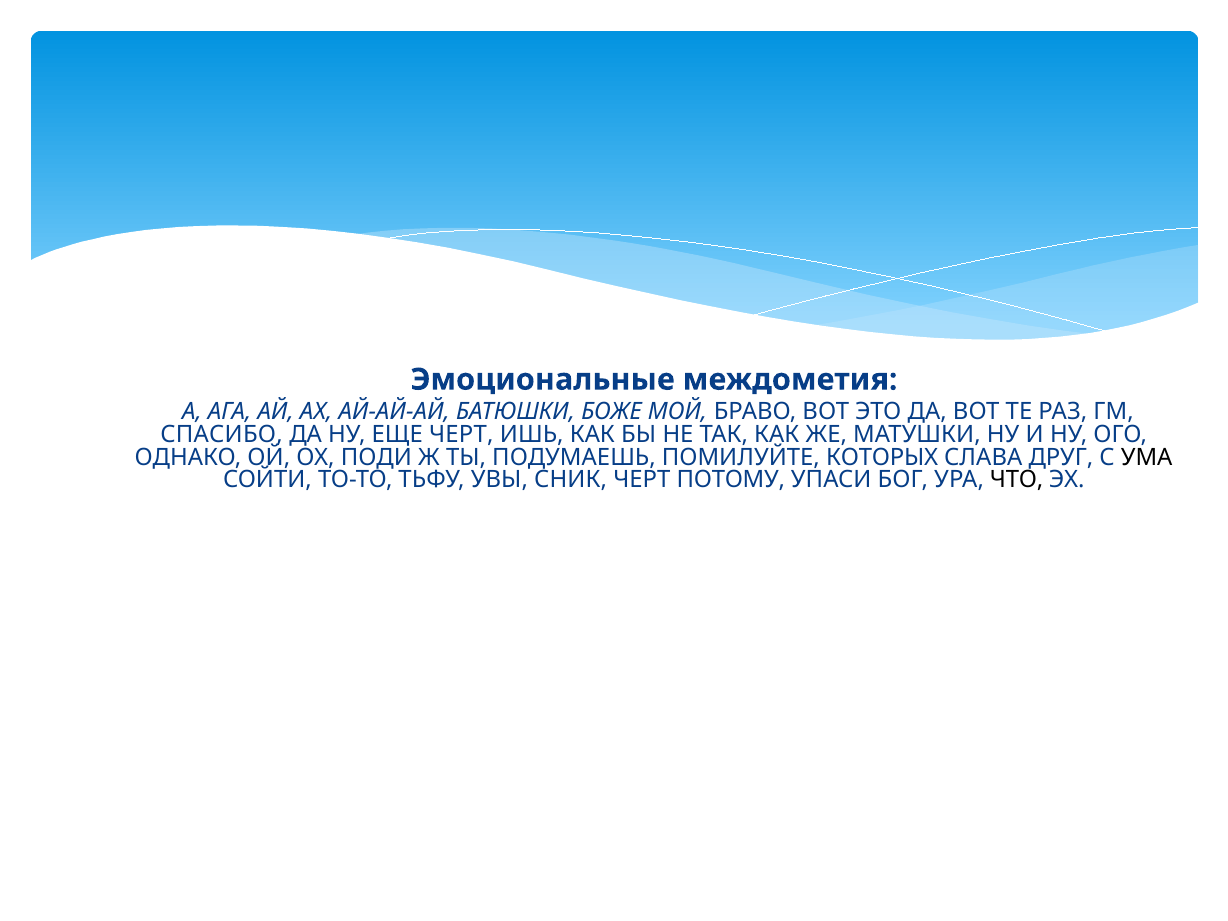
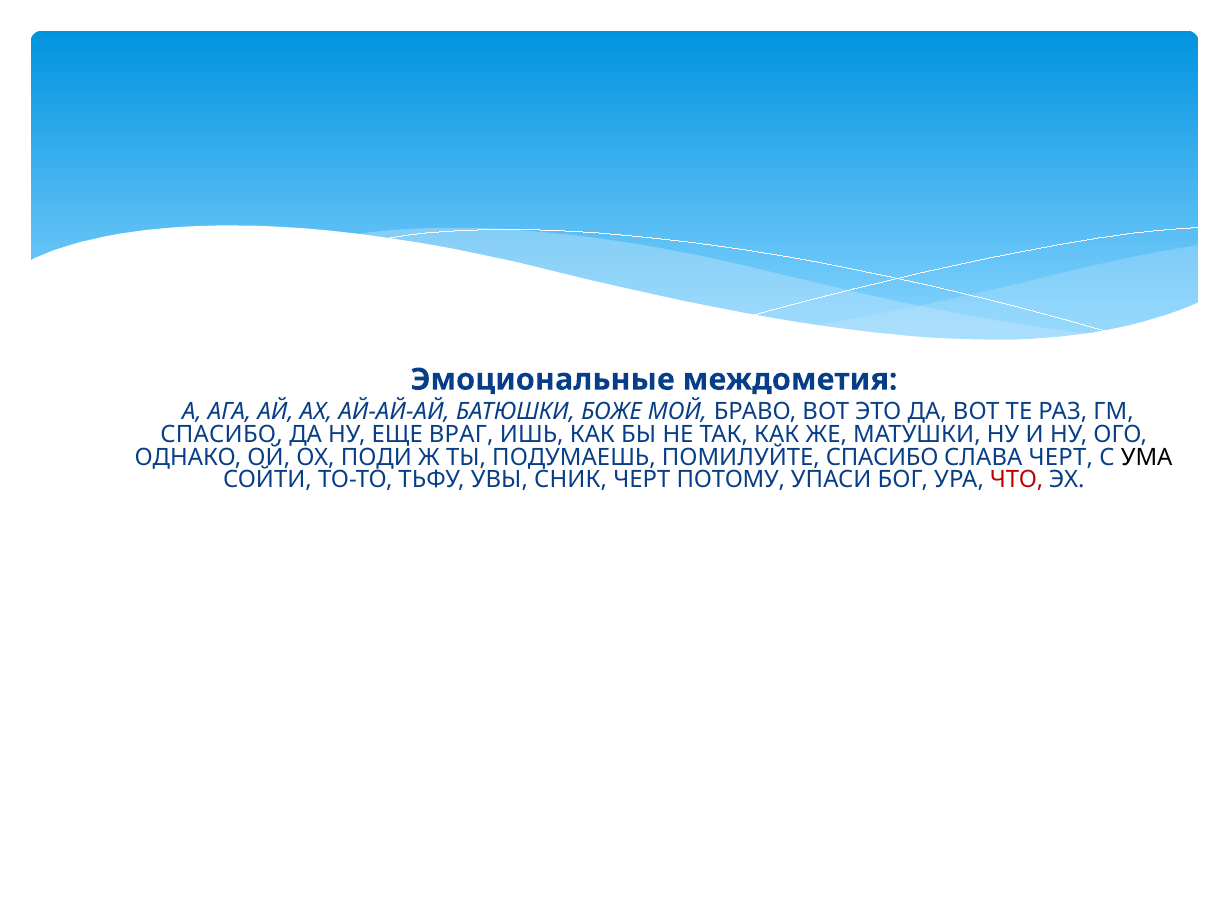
ЕЩЕ ЧЕРТ: ЧЕРТ -> ВРАГ
ПОМИЛУЙТЕ КОТОРЫХ: КОТОРЫХ -> СПАСИБО
СЛАВА ДРУГ: ДРУГ -> ЧЕРТ
ЧТО colour: black -> red
